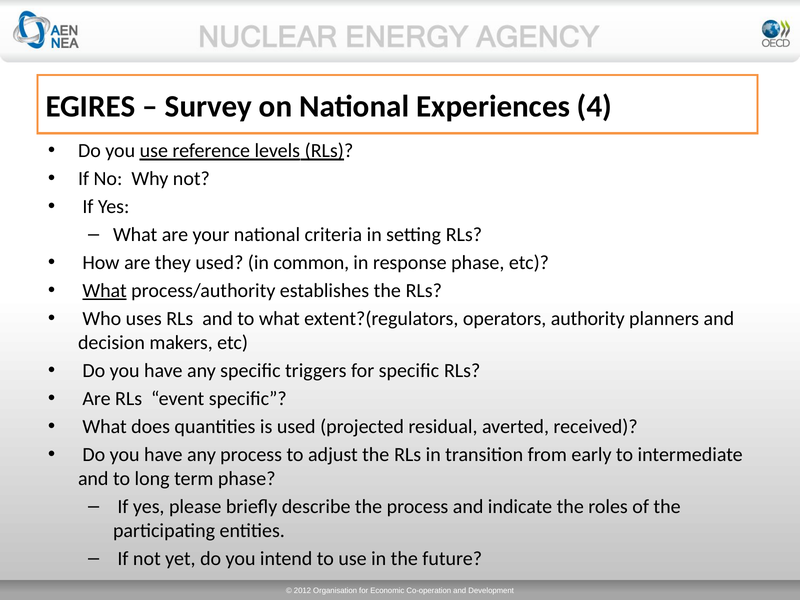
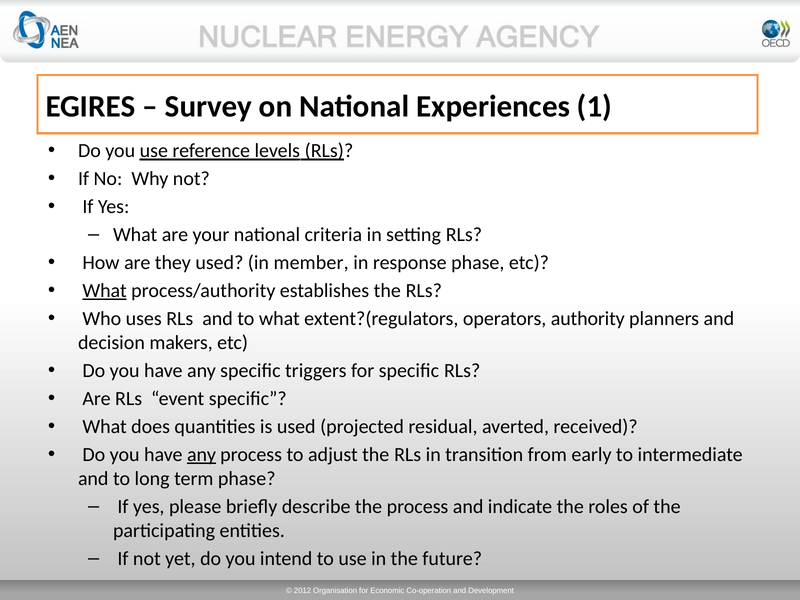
4: 4 -> 1
common: common -> member
any at (202, 455) underline: none -> present
